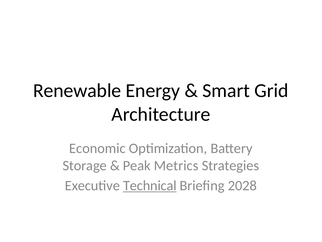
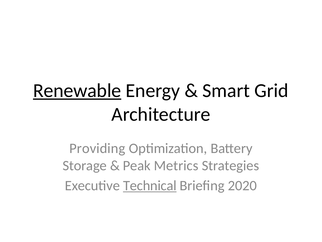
Renewable underline: none -> present
Economic: Economic -> Providing
2028: 2028 -> 2020
